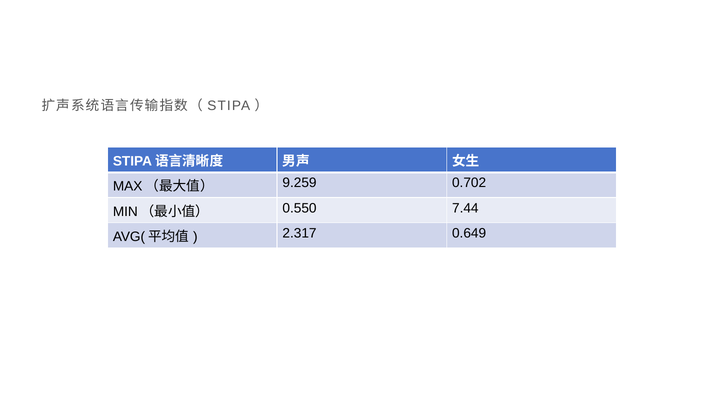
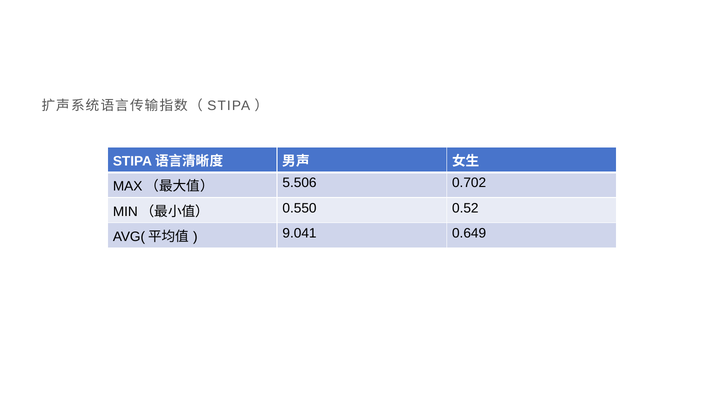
9.259: 9.259 -> 5.506
7.44: 7.44 -> 0.52
2.317: 2.317 -> 9.041
